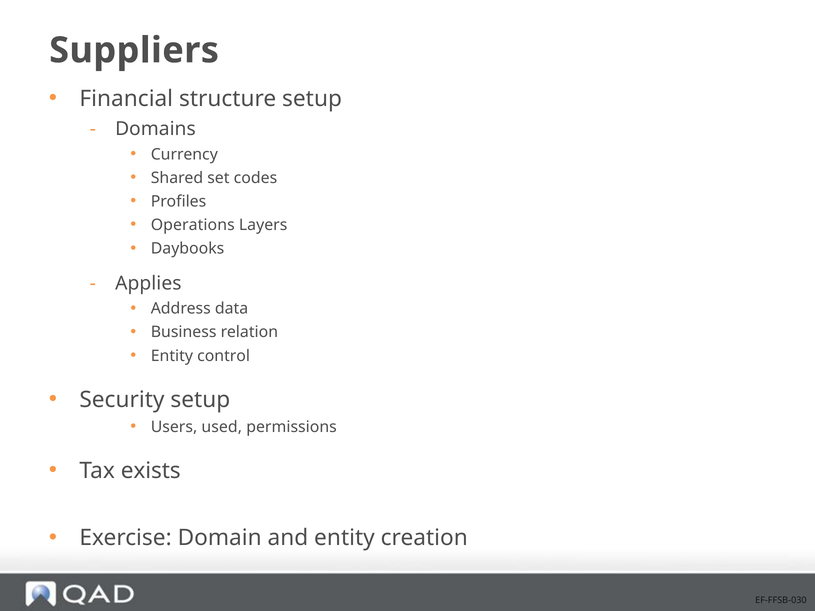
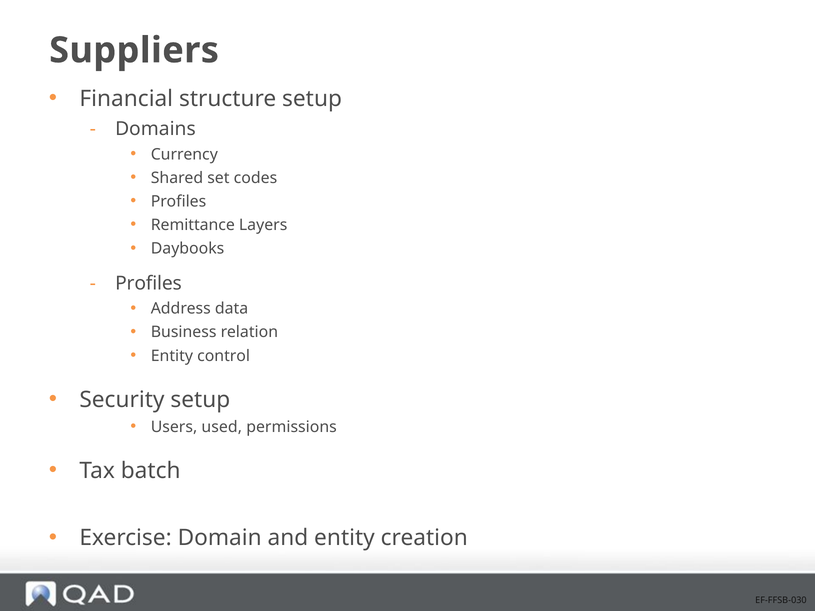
Operations: Operations -> Remittance
Applies at (148, 283): Applies -> Profiles
exists: exists -> batch
